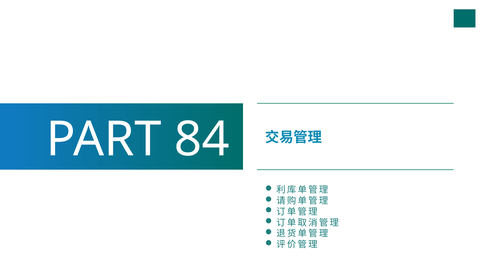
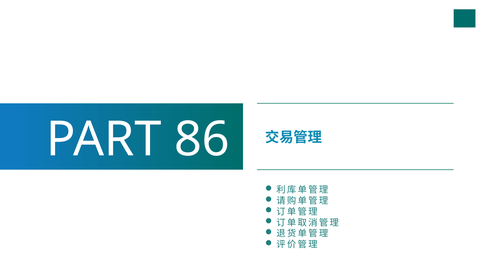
84: 84 -> 86
